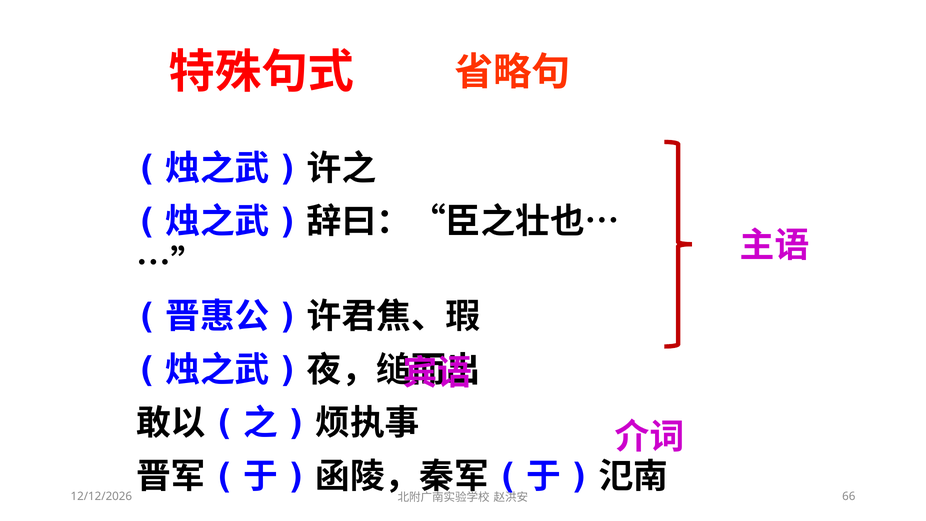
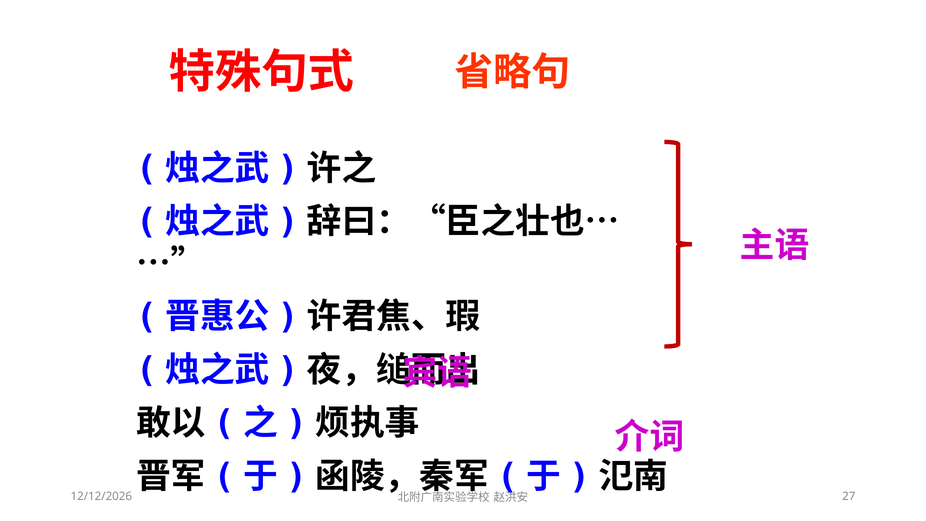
66: 66 -> 27
